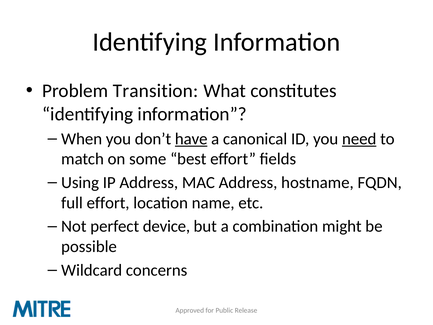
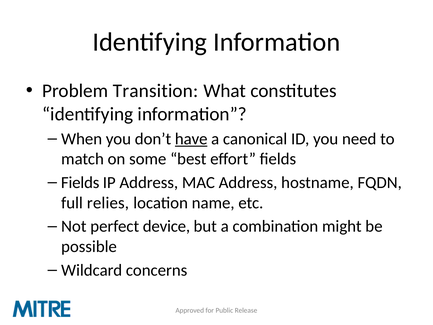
need underline: present -> none
Using at (80, 183): Using -> Fields
full effort: effort -> relies
